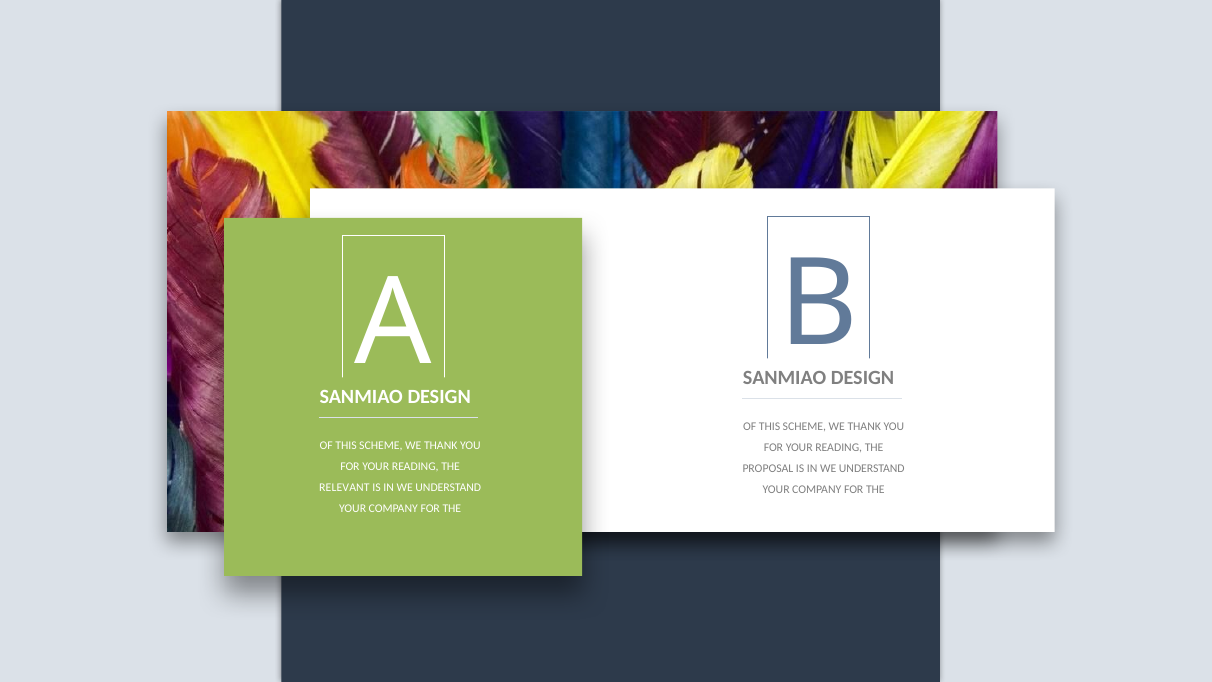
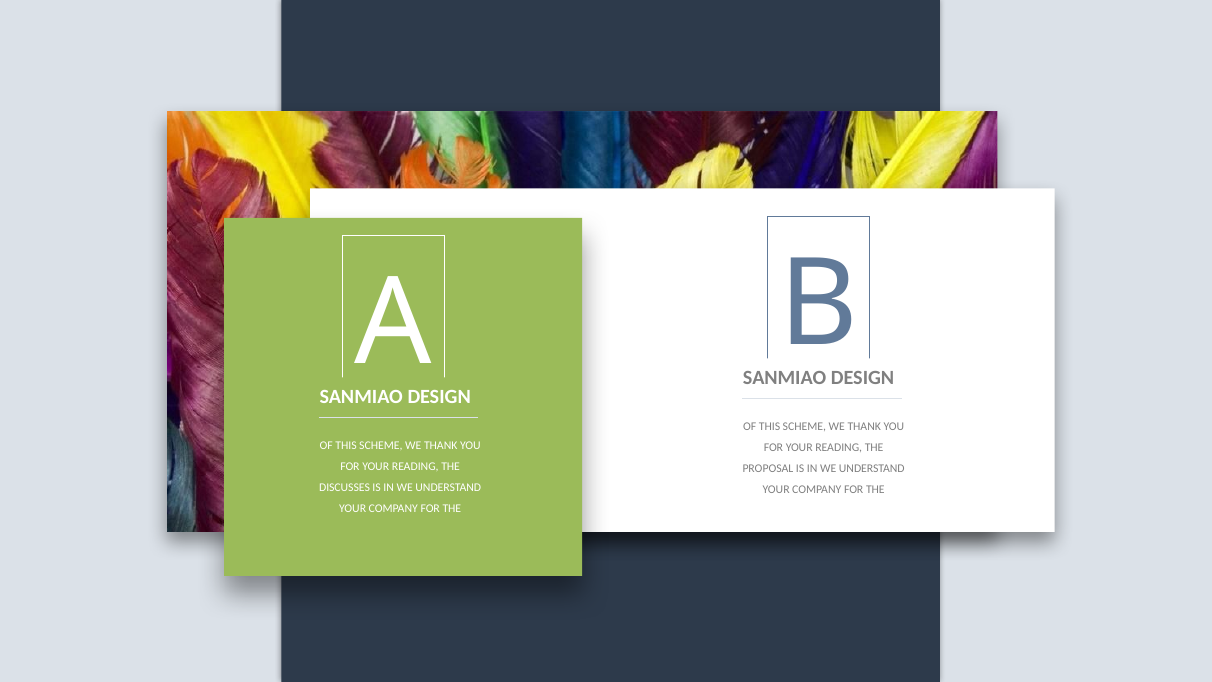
RELEVANT: RELEVANT -> DISCUSSES
